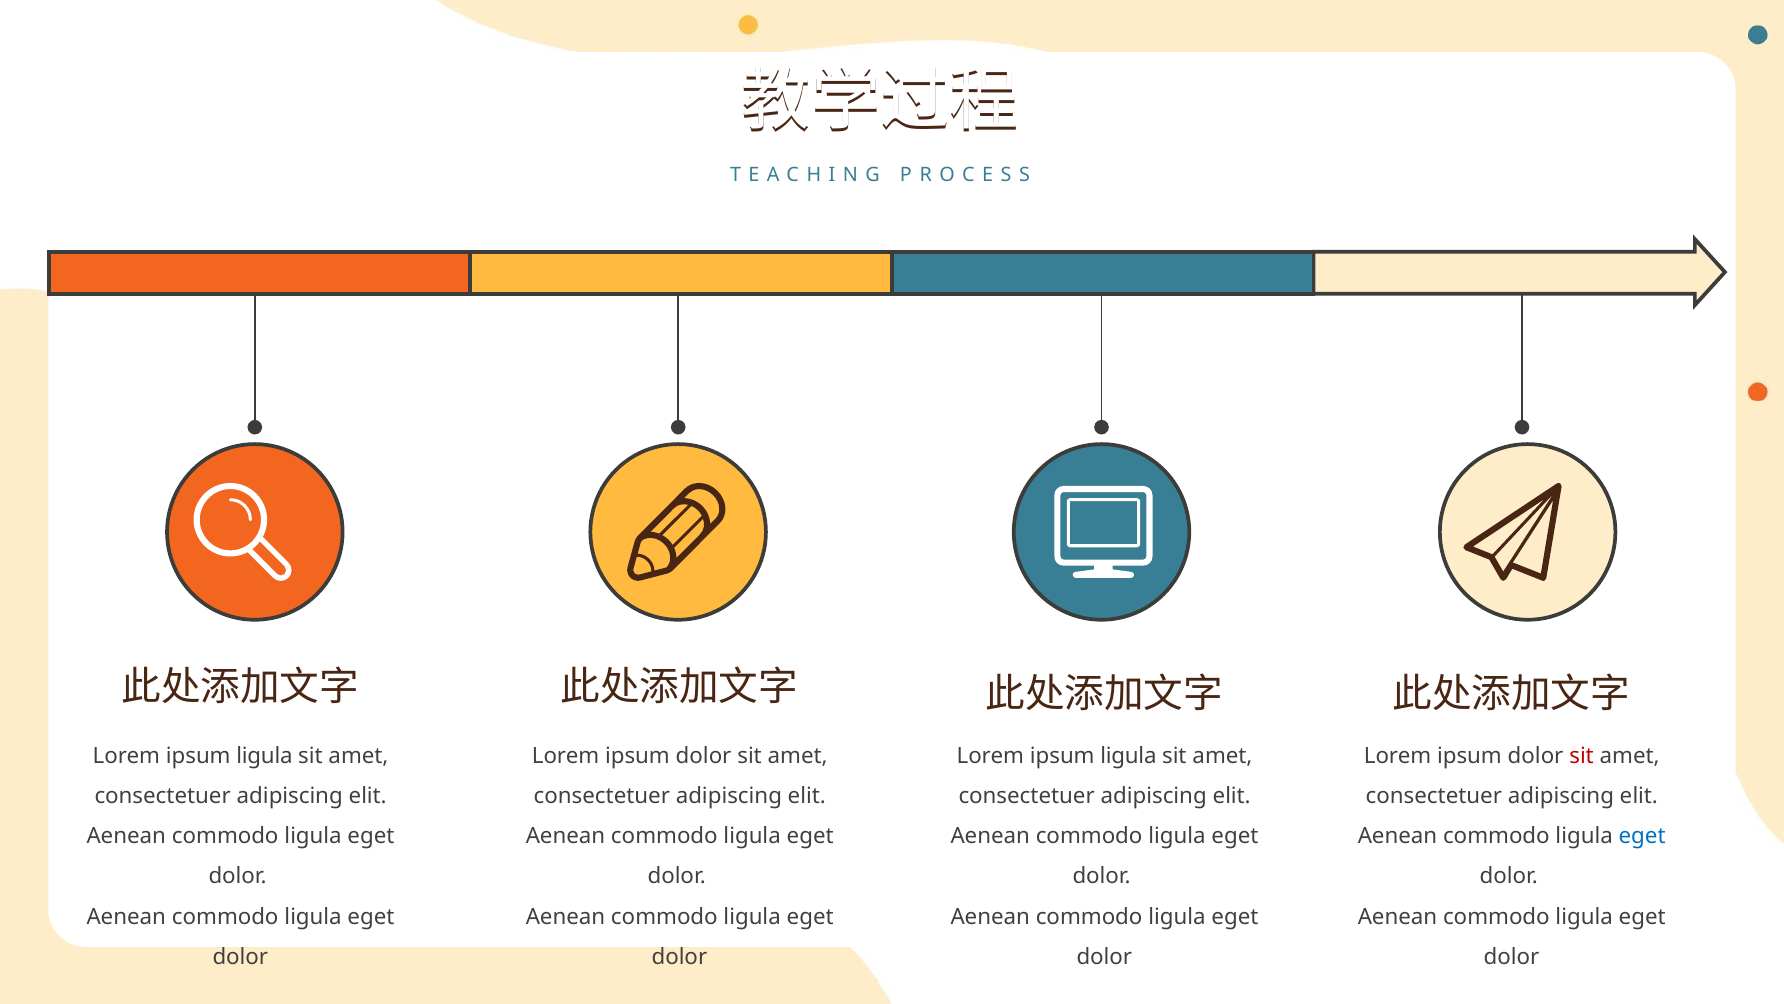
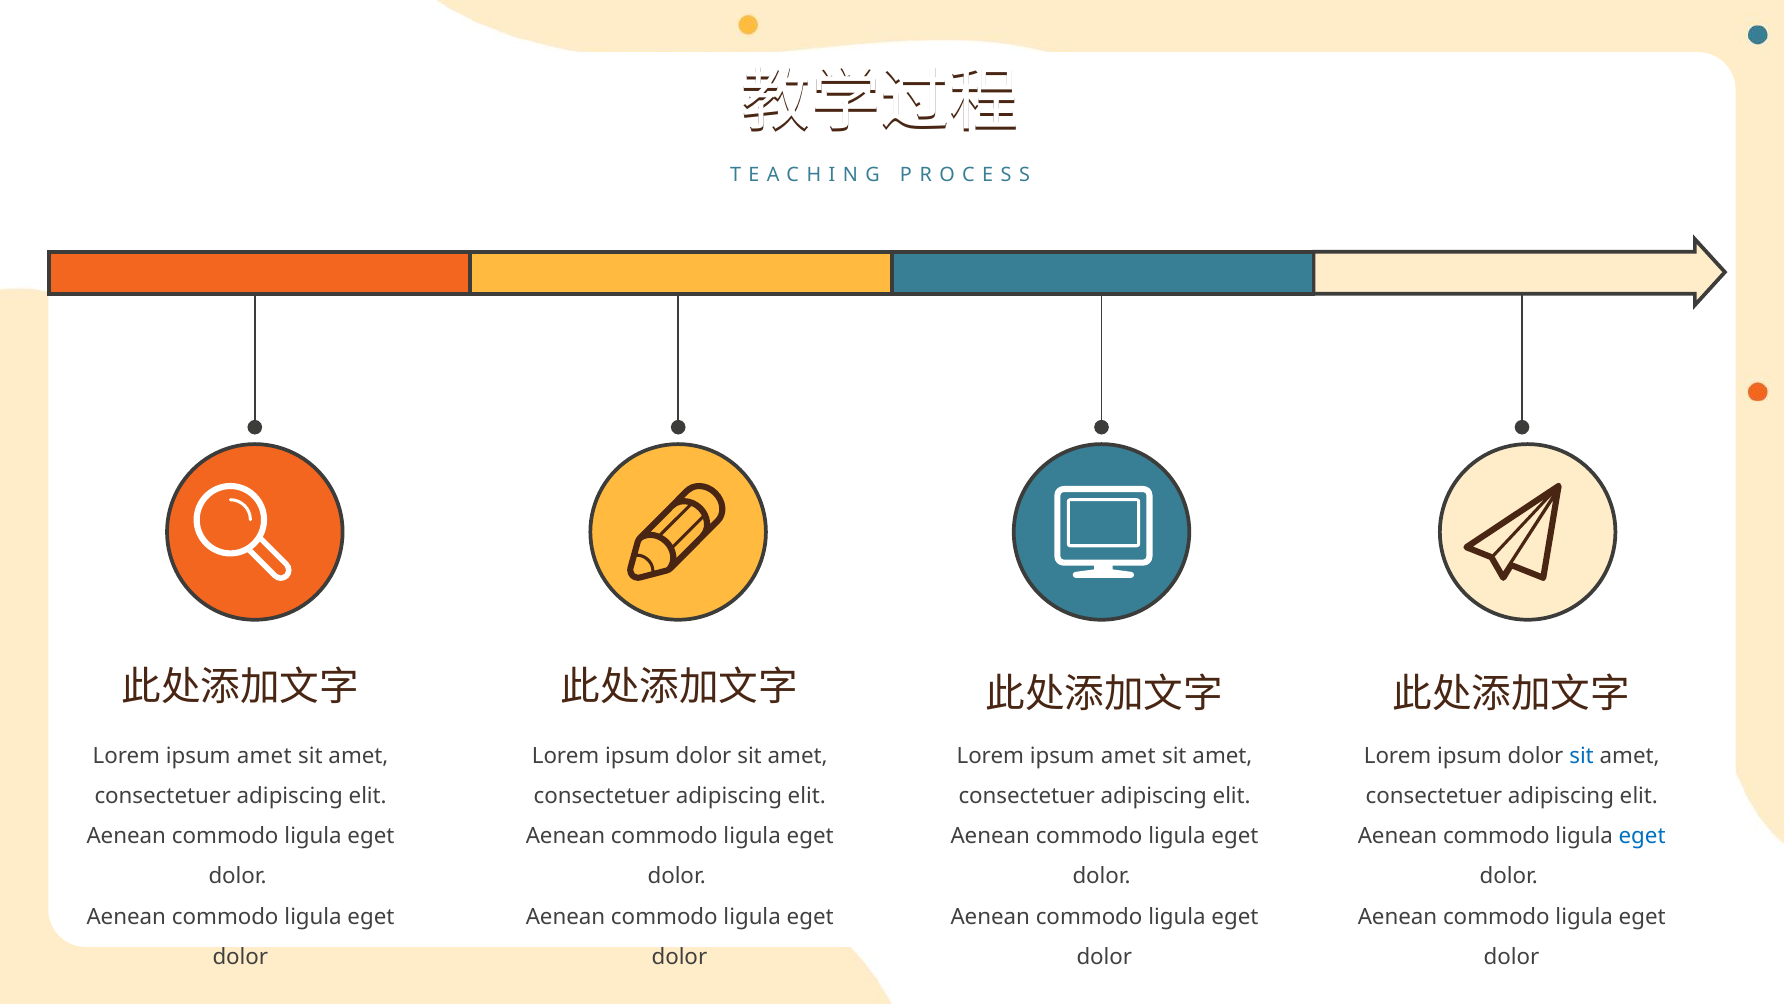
ligula at (264, 755): ligula -> amet
ligula at (1128, 755): ligula -> amet
sit at (1582, 755) colour: red -> blue
